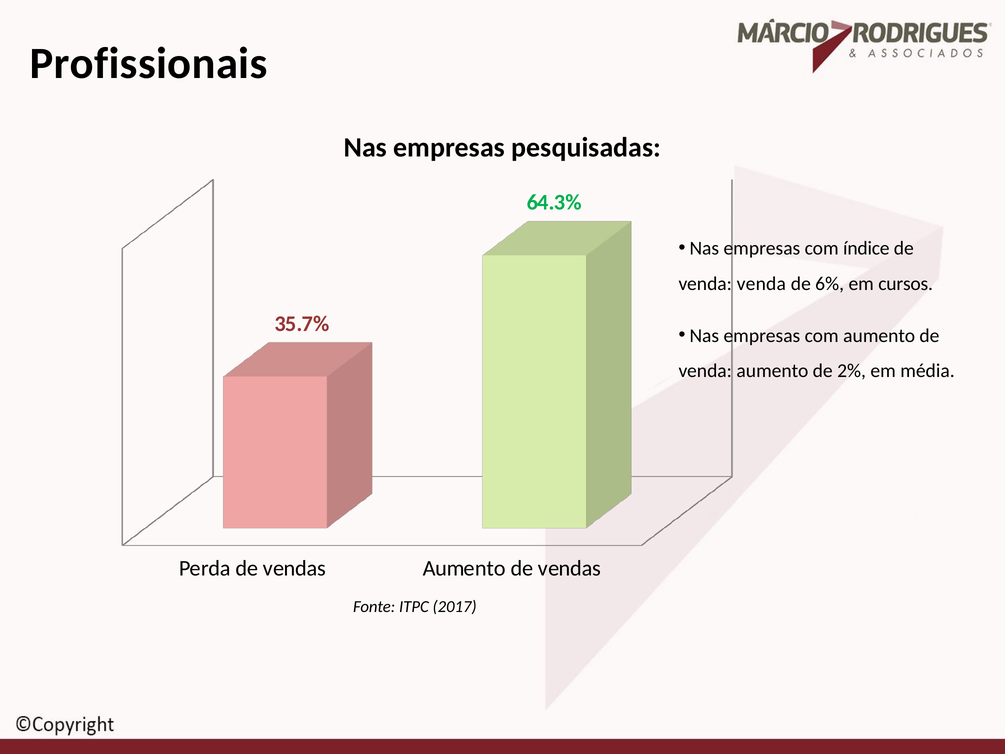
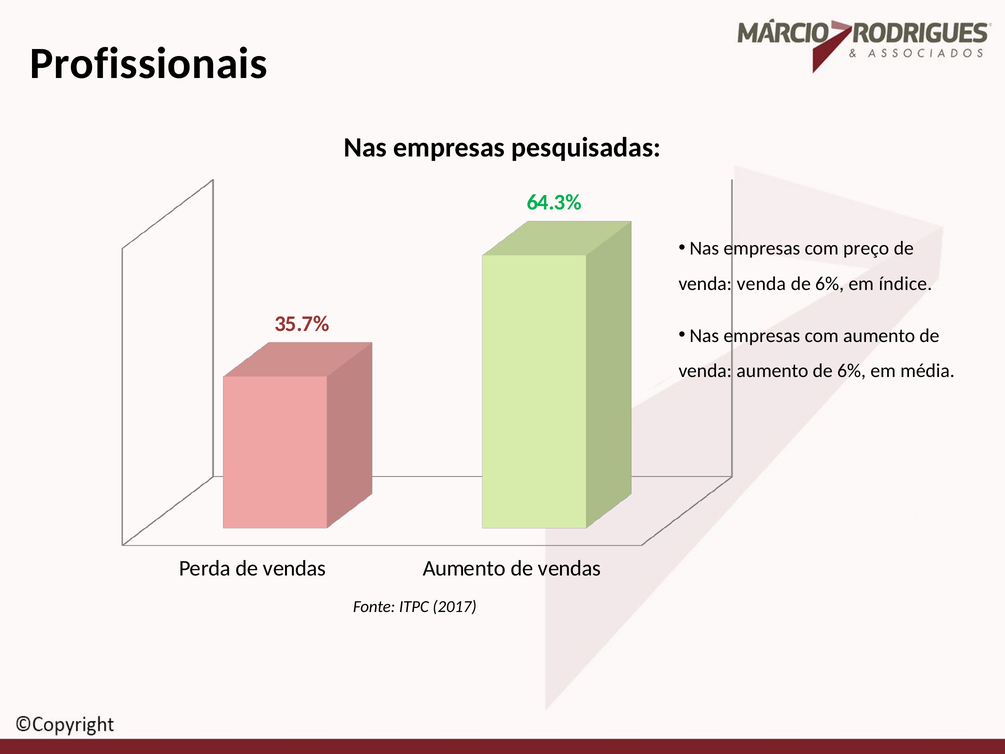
índice: índice -> preço
cursos: cursos -> índice
aumento de 2%: 2% -> 6%
